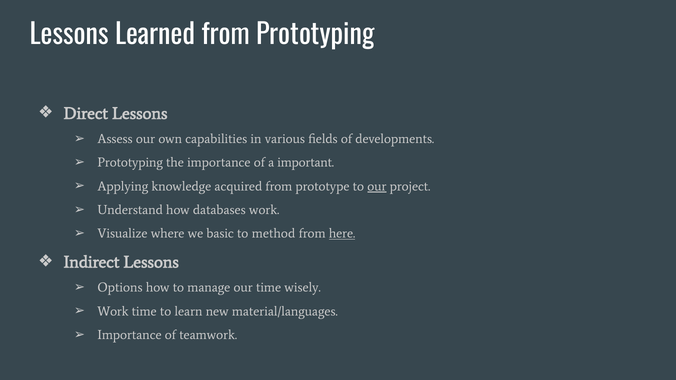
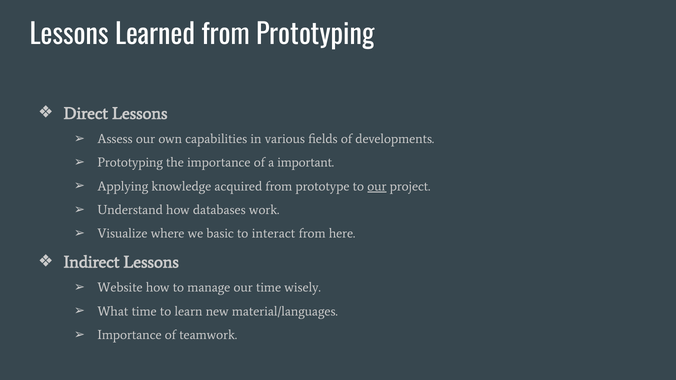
method: method -> interact
here underline: present -> none
Options: Options -> Website
Work at (113, 311): Work -> What
